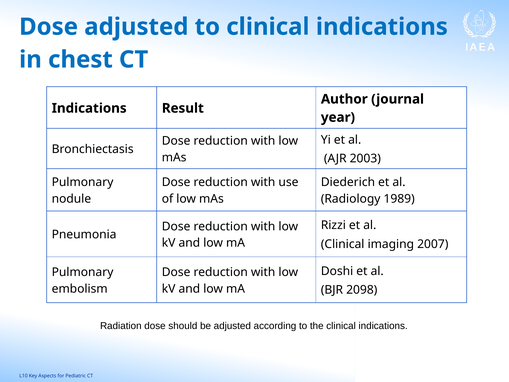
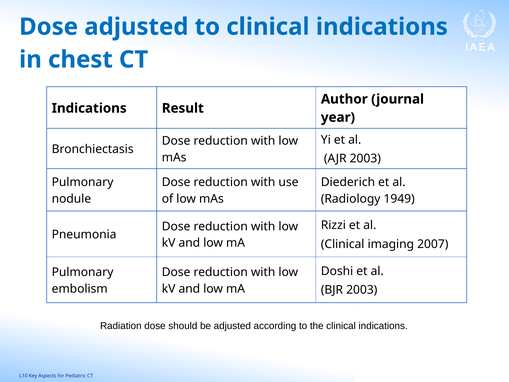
1989: 1989 -> 1949
BJR 2098: 2098 -> 2003
